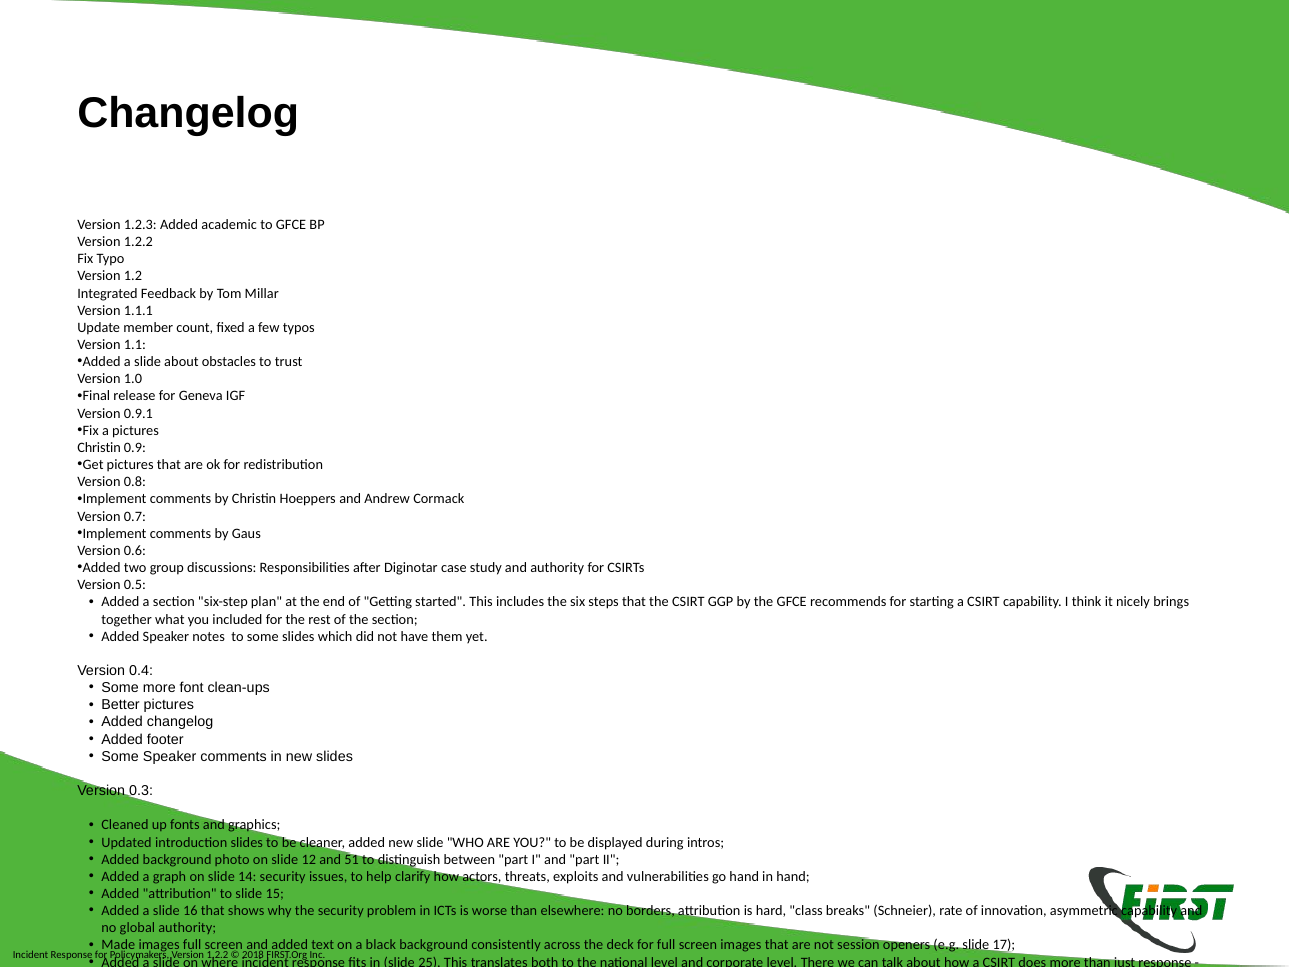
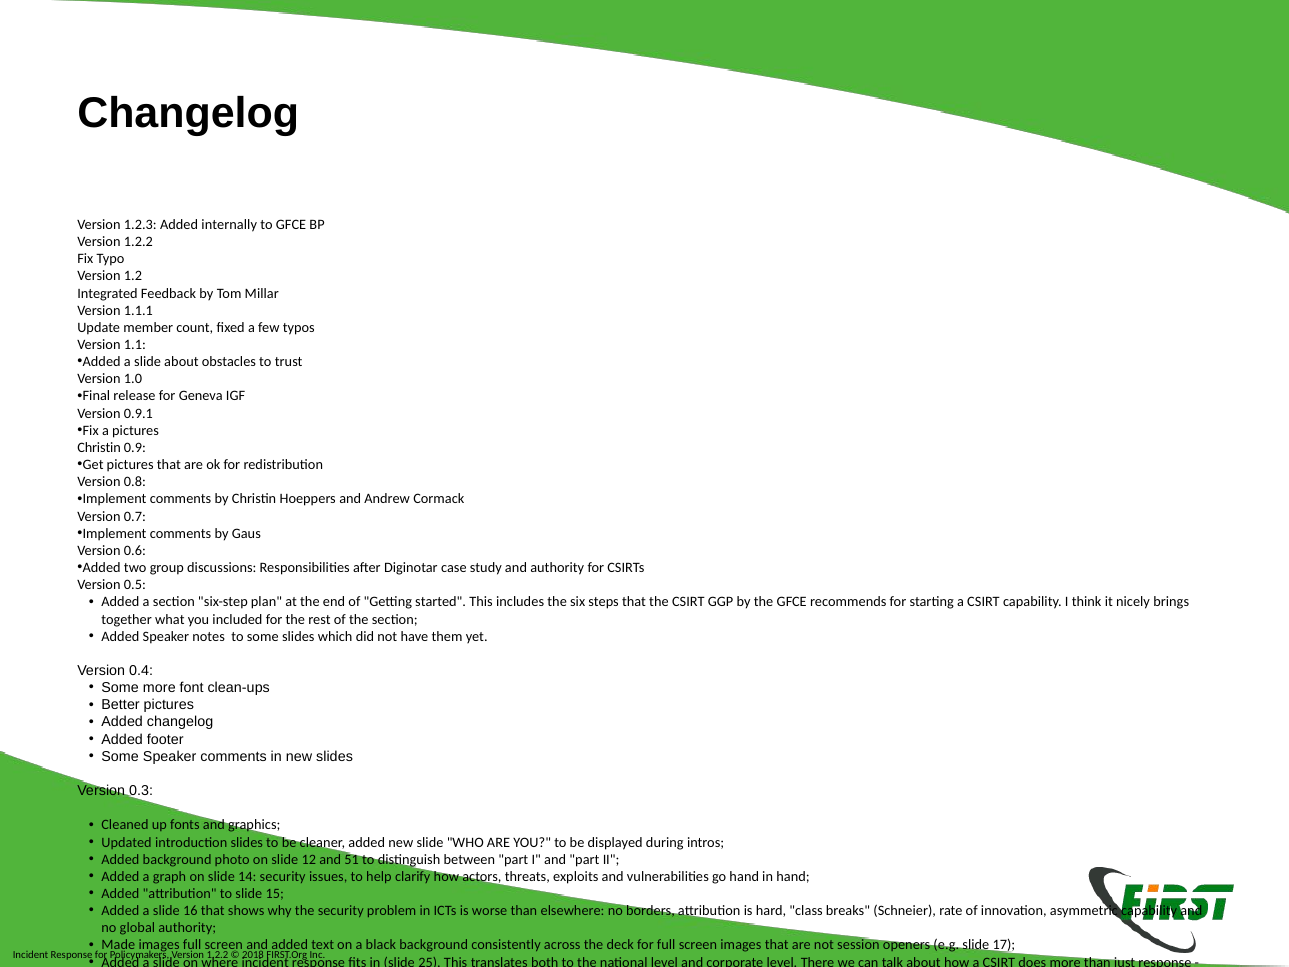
academic: academic -> internally
